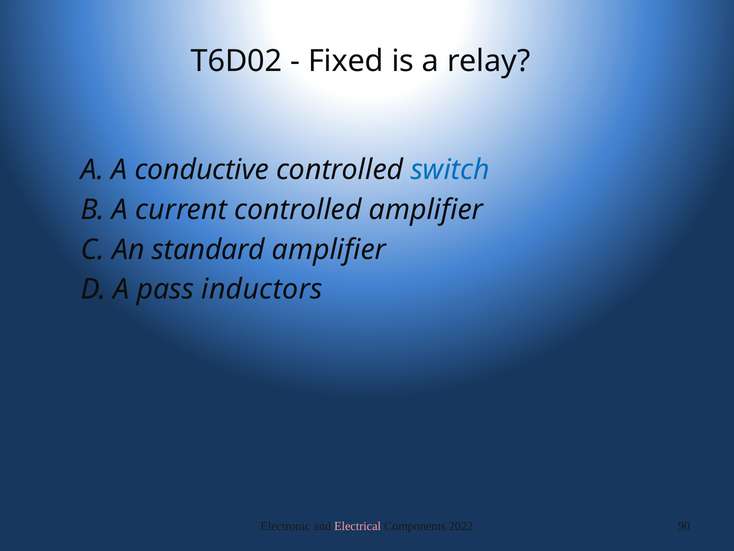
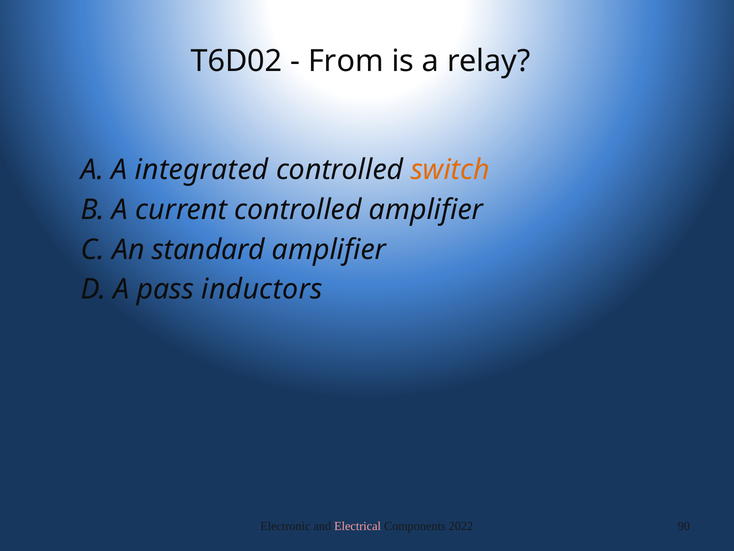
Fixed: Fixed -> From
conductive: conductive -> integrated
switch colour: blue -> orange
